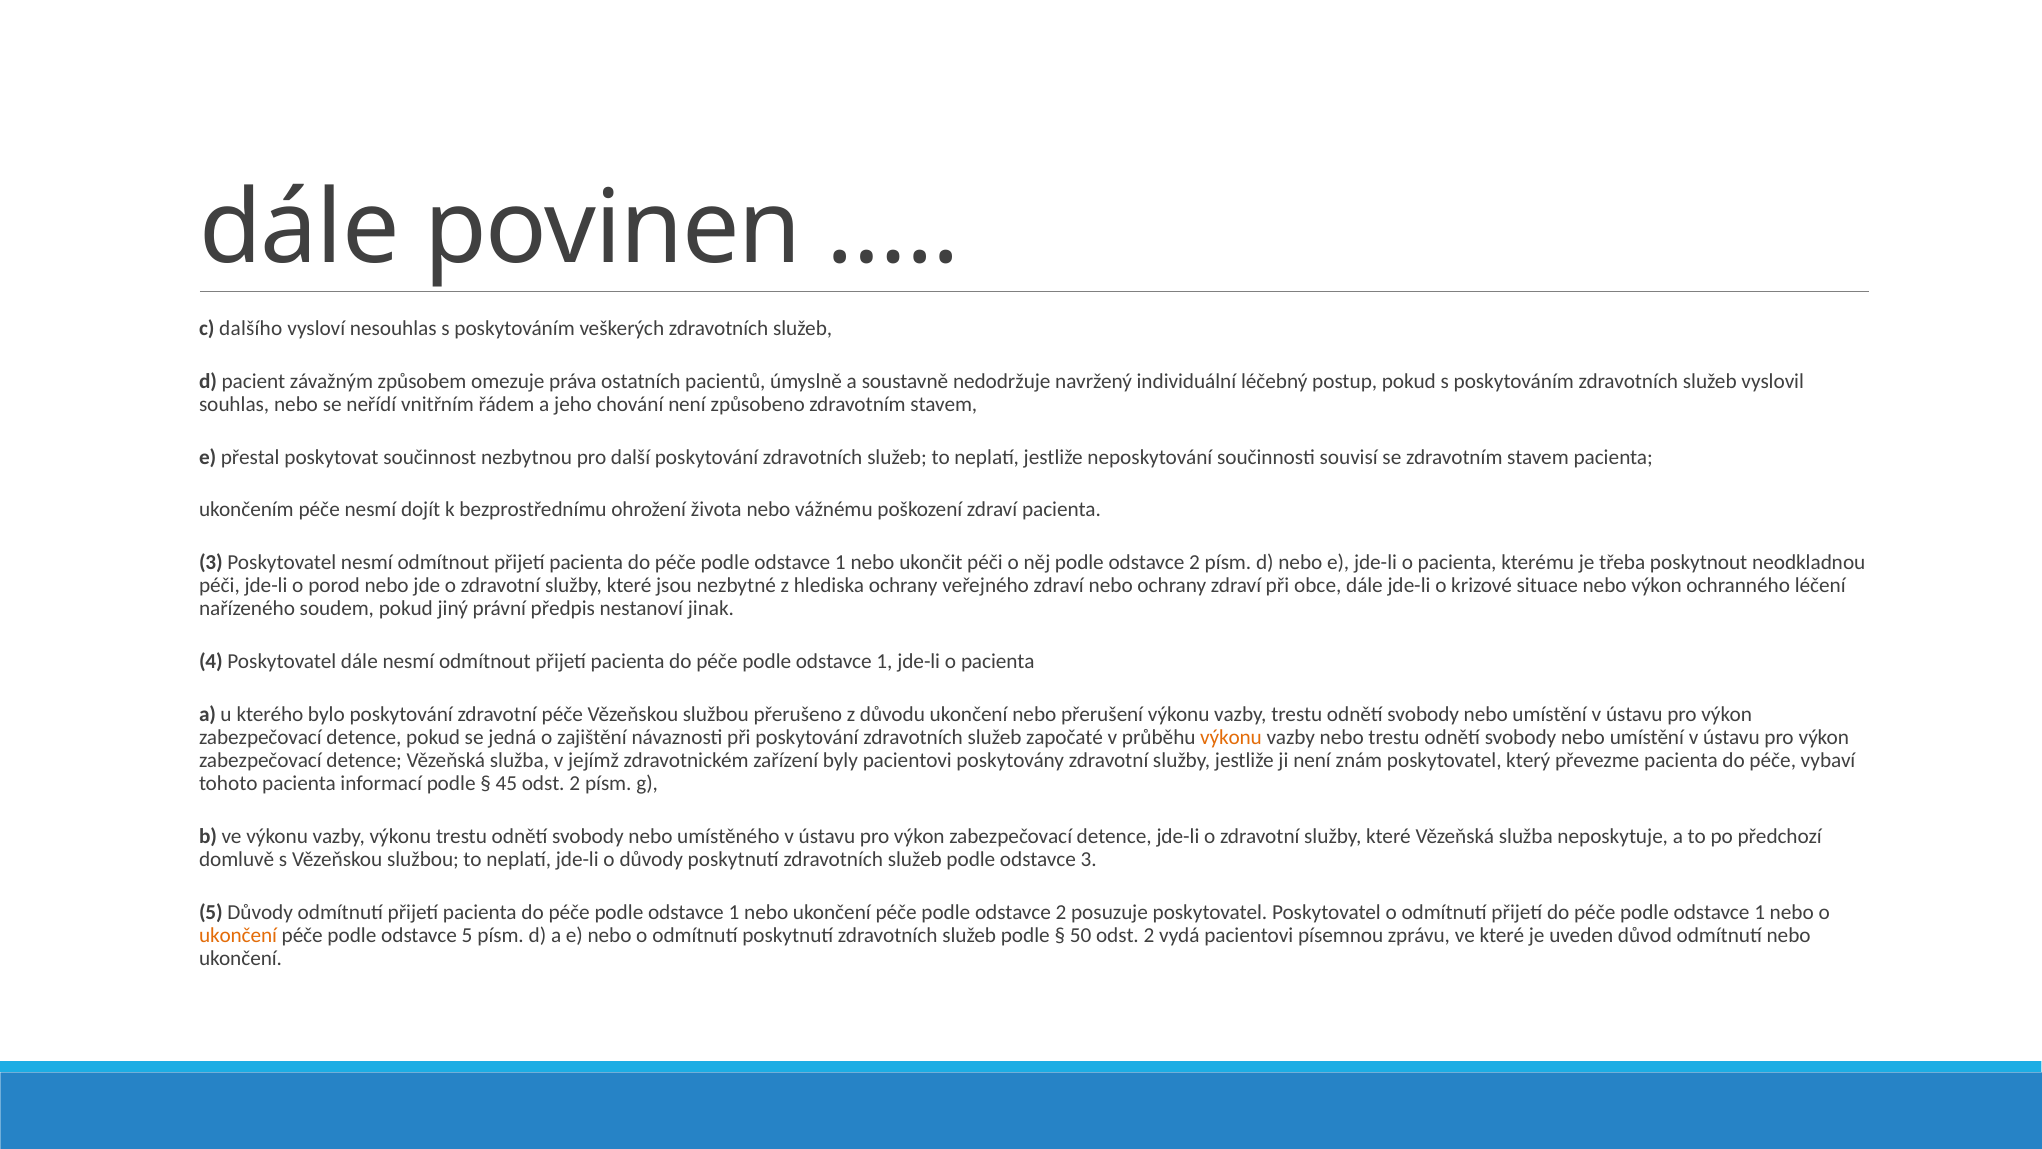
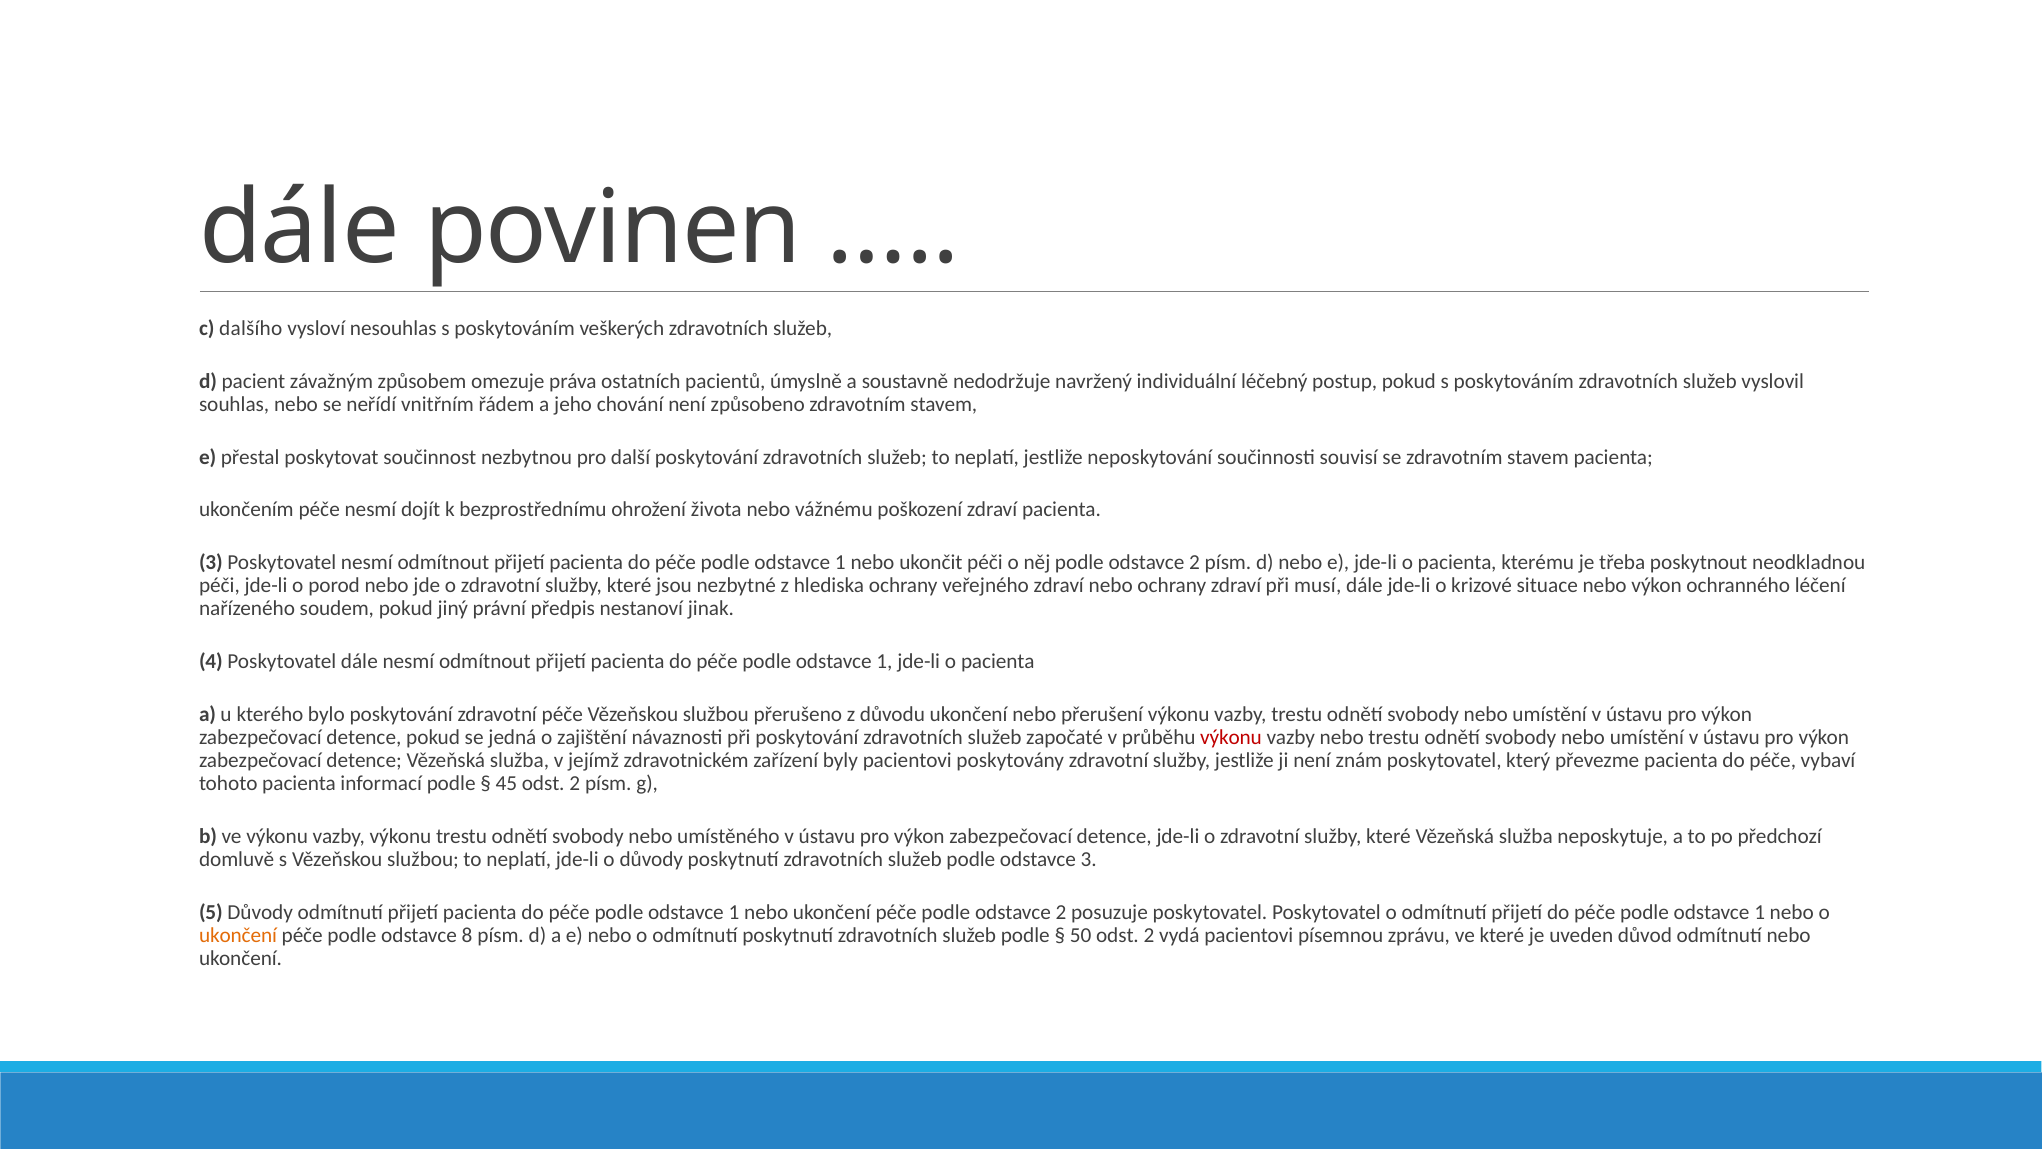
obce: obce -> musí
výkonu at (1231, 737) colour: orange -> red
odstavce 5: 5 -> 8
